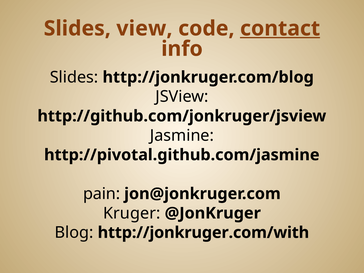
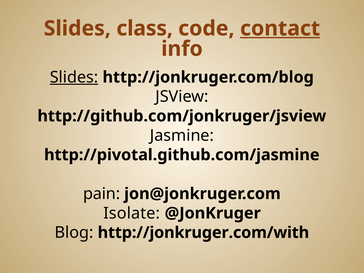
view: view -> class
Slides at (74, 77) underline: none -> present
Kruger: Kruger -> Isolate
